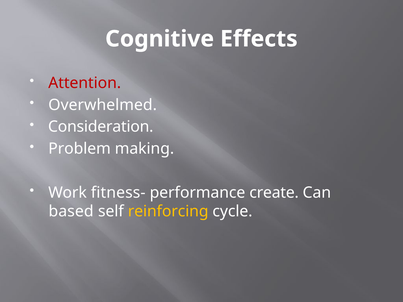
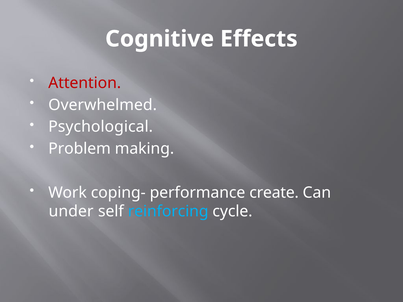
Consideration: Consideration -> Psychological
fitness-: fitness- -> coping-
based: based -> under
reinforcing colour: yellow -> light blue
